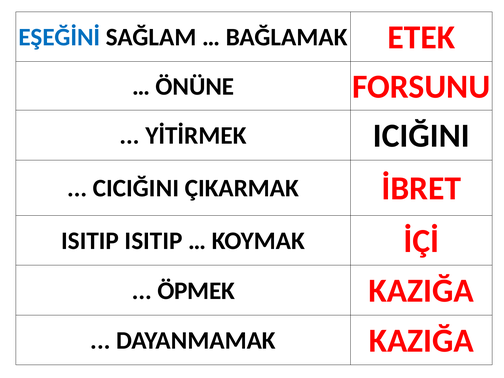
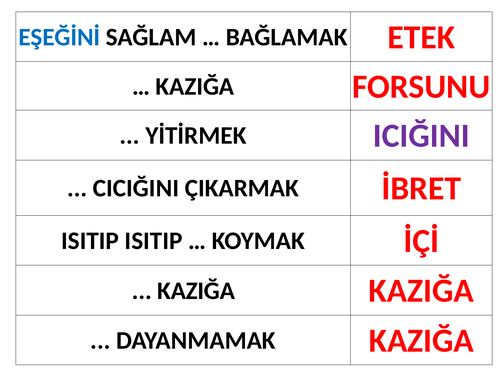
ÖNÜNE at (195, 86): ÖNÜNE -> KAZIĞA
ICIĞINI colour: black -> purple
ÖPMEK at (196, 291): ÖPMEK -> KAZIĞA
